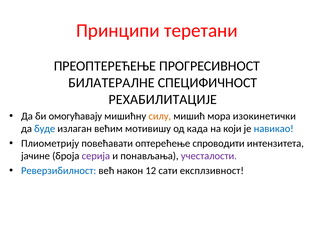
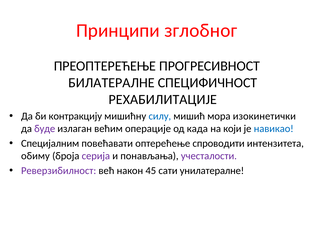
теретани: теретани -> зглобног
омогућавају: омогућавају -> контракцију
силу colour: orange -> blue
буде colour: blue -> purple
мотивишу: мотивишу -> операције
Плиометрију: Плиометрију -> Специјалним
јачине: јачине -> обиму
Реверзибилност colour: blue -> purple
12: 12 -> 45
експлзивност: експлзивност -> унилатералне
